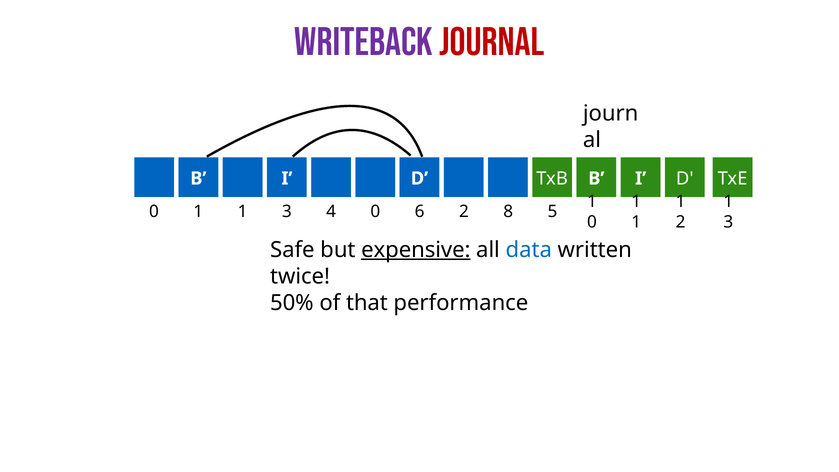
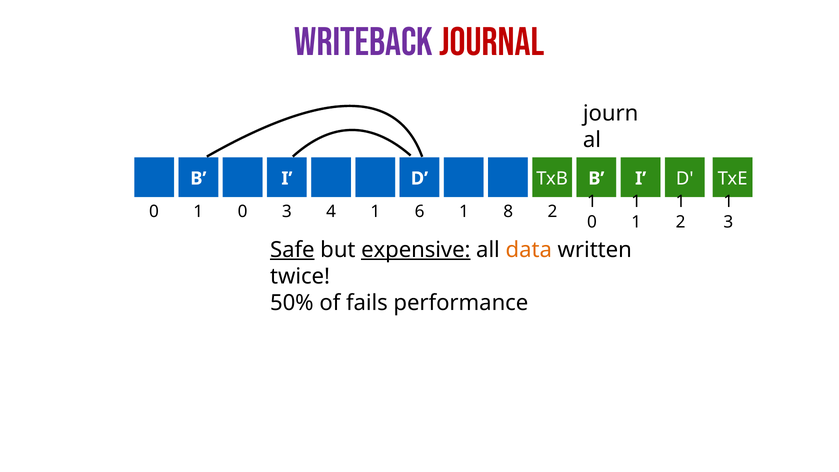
1 at (243, 212): 1 -> 0
0 0: 0 -> 1
4 2: 2 -> 1
8 5: 5 -> 2
Safe underline: none -> present
data colour: blue -> orange
that: that -> fails
